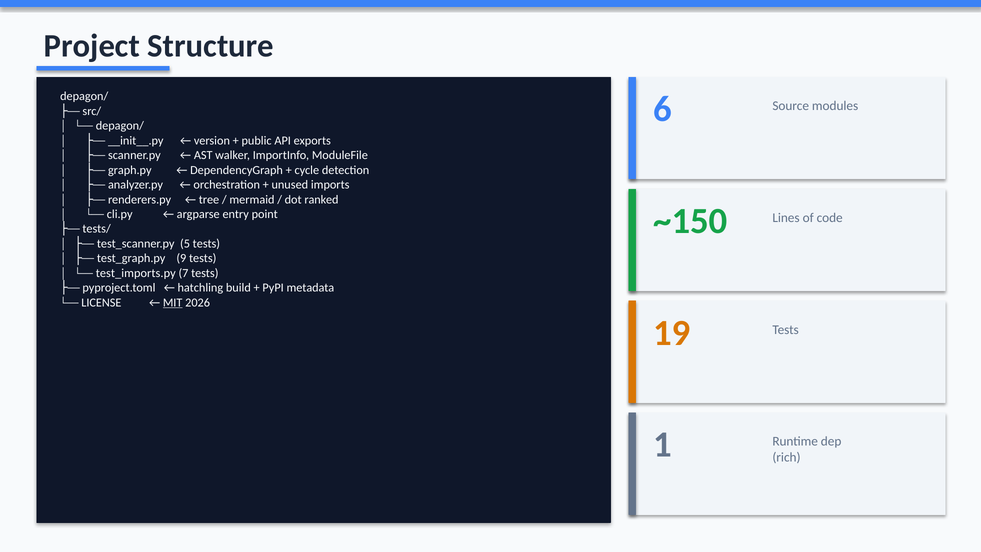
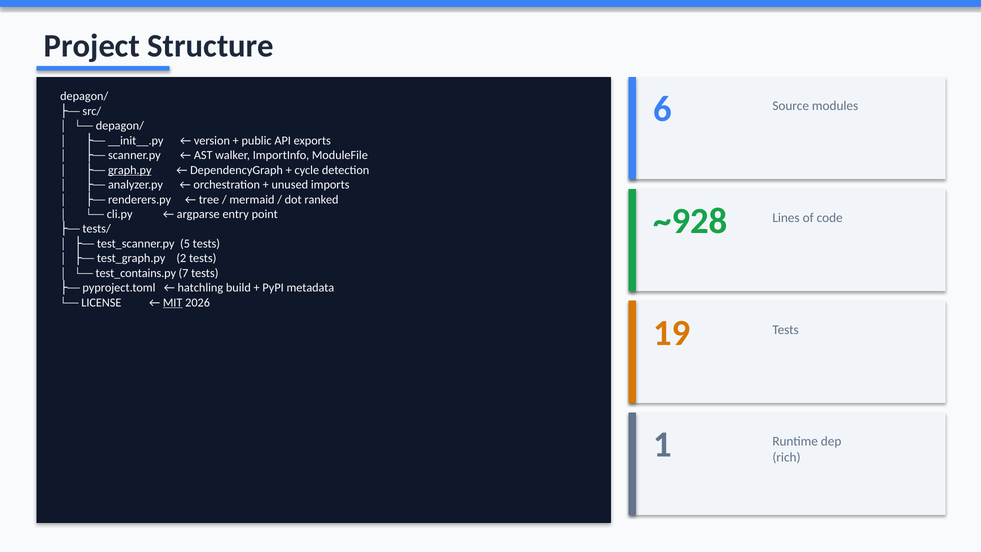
graph.py underline: none -> present
~150: ~150 -> ~928
9: 9 -> 2
test_imports.py: test_imports.py -> test_contains.py
